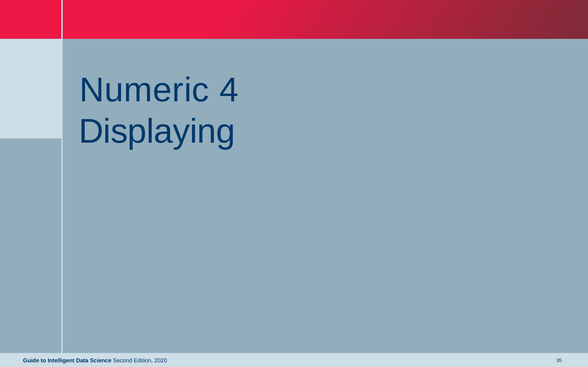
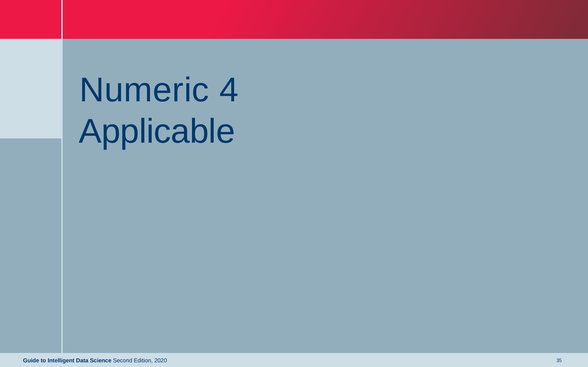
Displaying: Displaying -> Applicable
